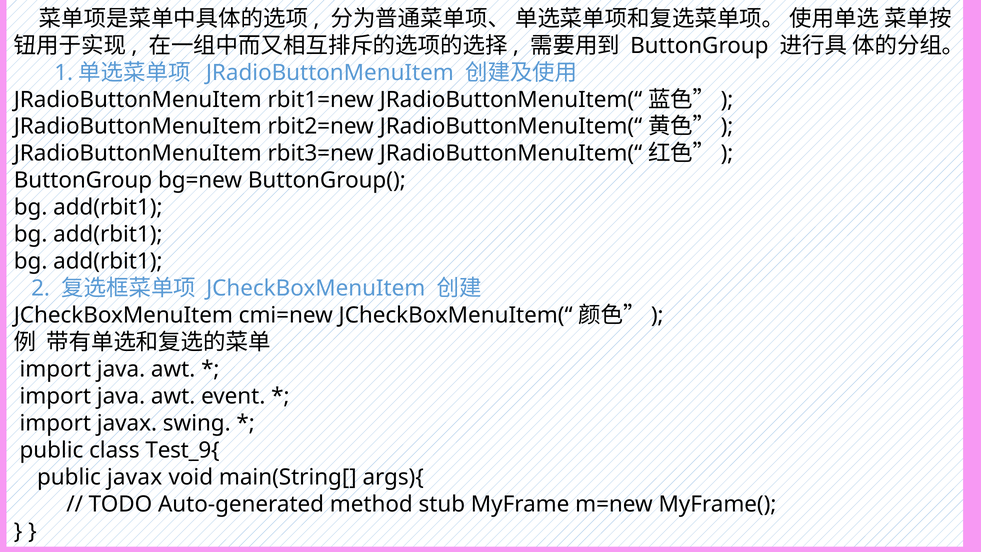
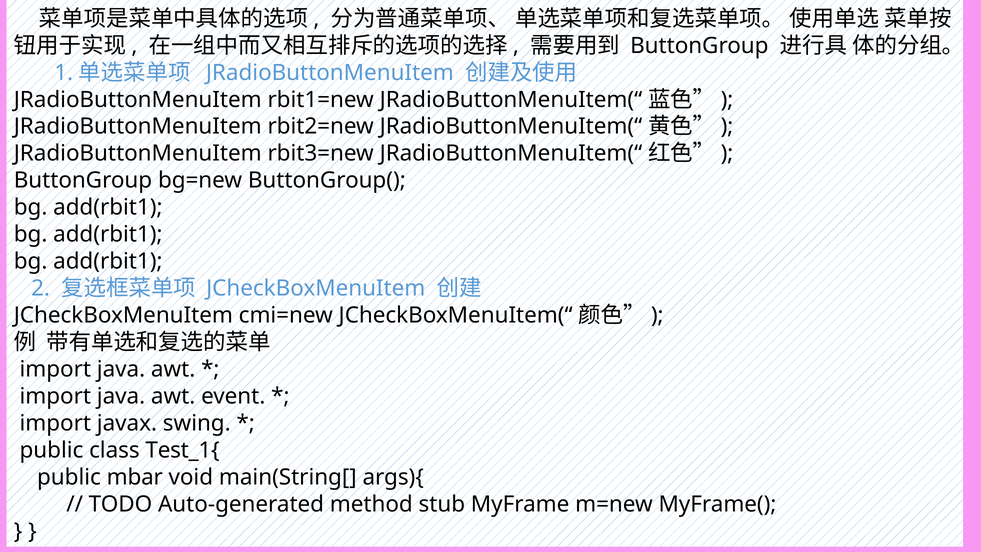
Test_9{: Test_9{ -> Test_1{
public javax: javax -> mbar
